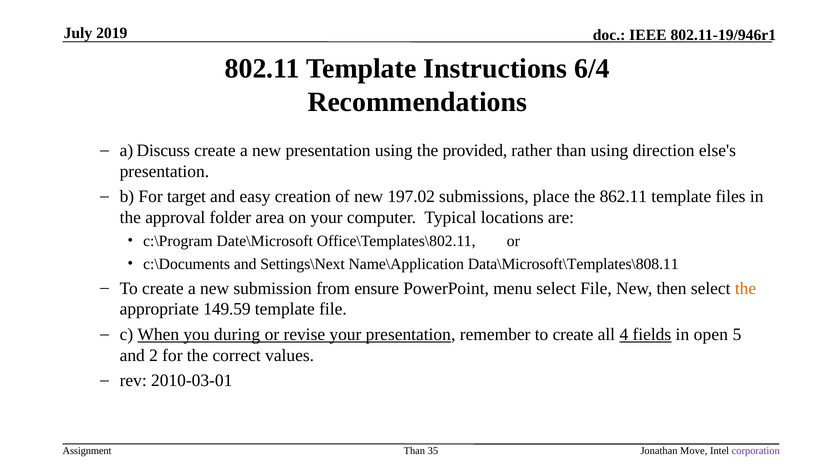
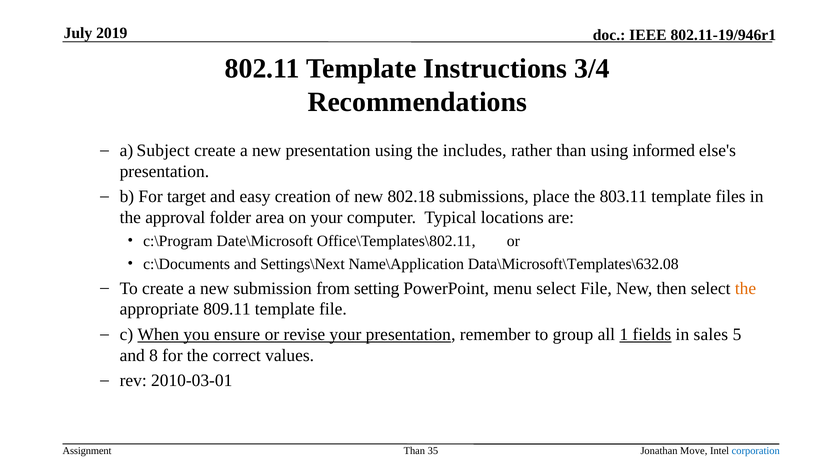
6/4: 6/4 -> 3/4
Discuss: Discuss -> Subject
provided: provided -> includes
direction: direction -> informed
197.02: 197.02 -> 802.18
862.11: 862.11 -> 803.11
Data\Microsoft\Templates\808.11: Data\Microsoft\Templates\808.11 -> Data\Microsoft\Templates\632.08
ensure: ensure -> setting
149.59: 149.59 -> 809.11
during: during -> ensure
remember to create: create -> group
4: 4 -> 1
open: open -> sales
2: 2 -> 8
corporation colour: purple -> blue
